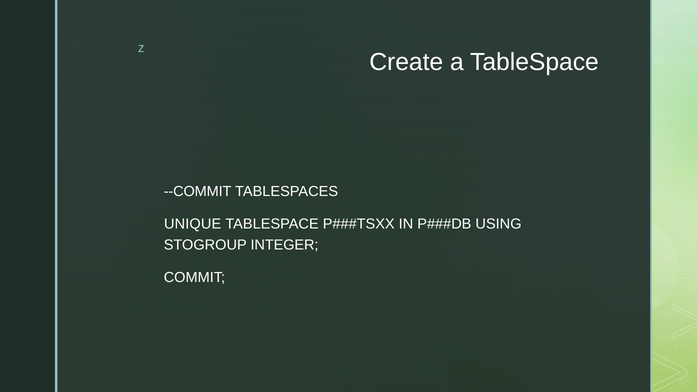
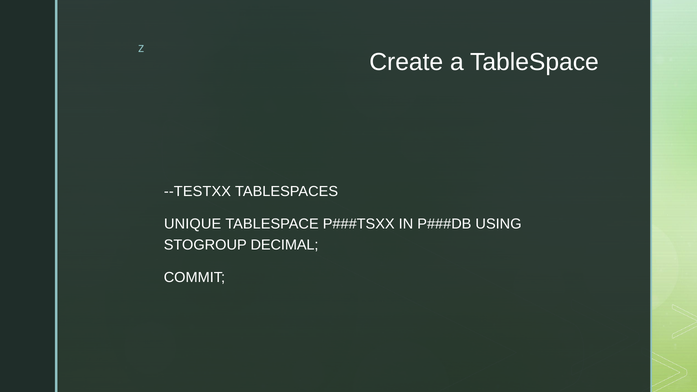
--COMMIT: --COMMIT -> --TESTXX
INTEGER: INTEGER -> DECIMAL
